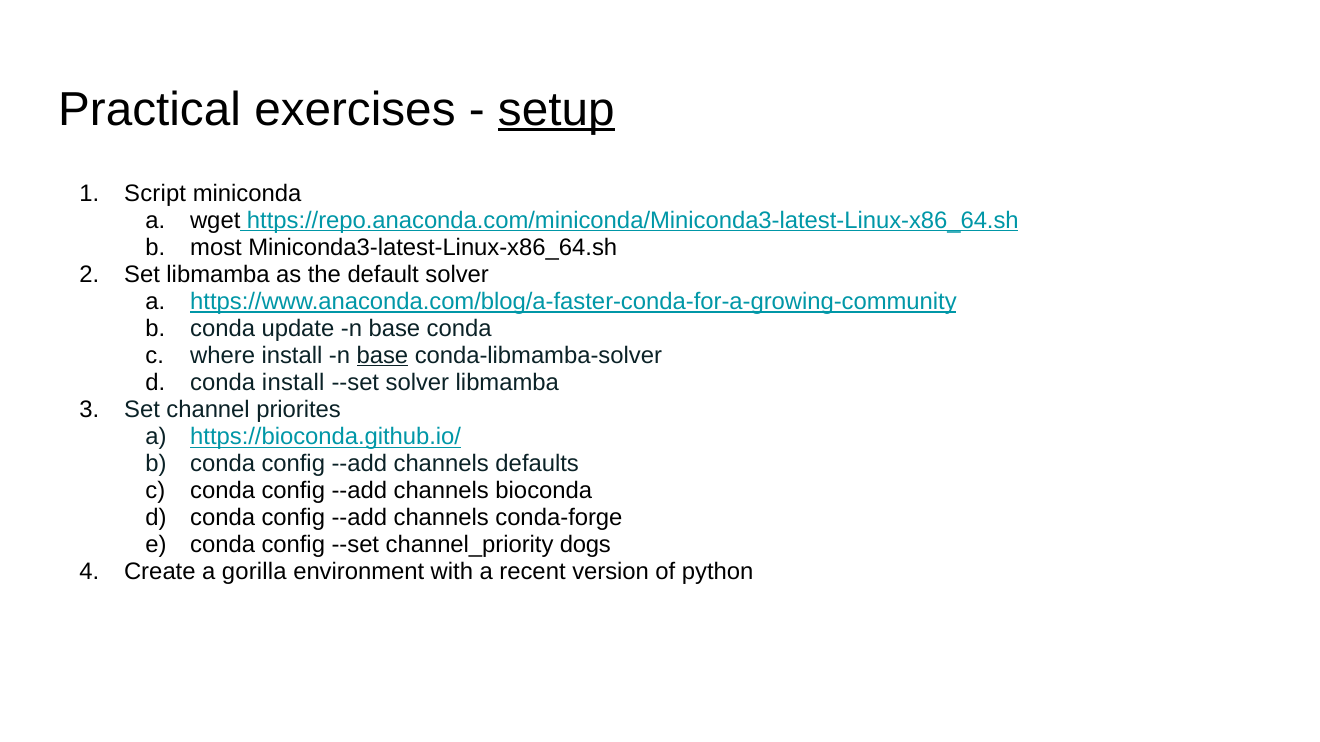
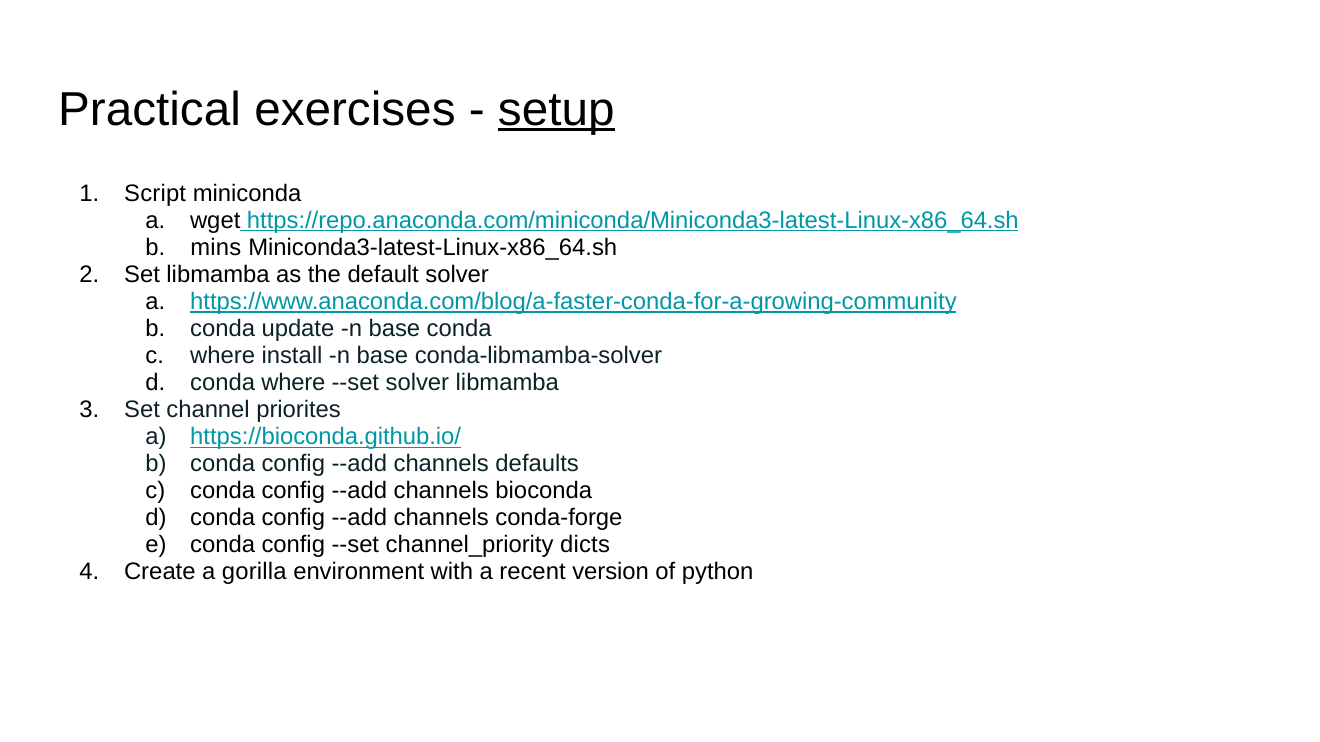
most: most -> mins
base at (382, 356) underline: present -> none
conda install: install -> where
dogs: dogs -> dicts
